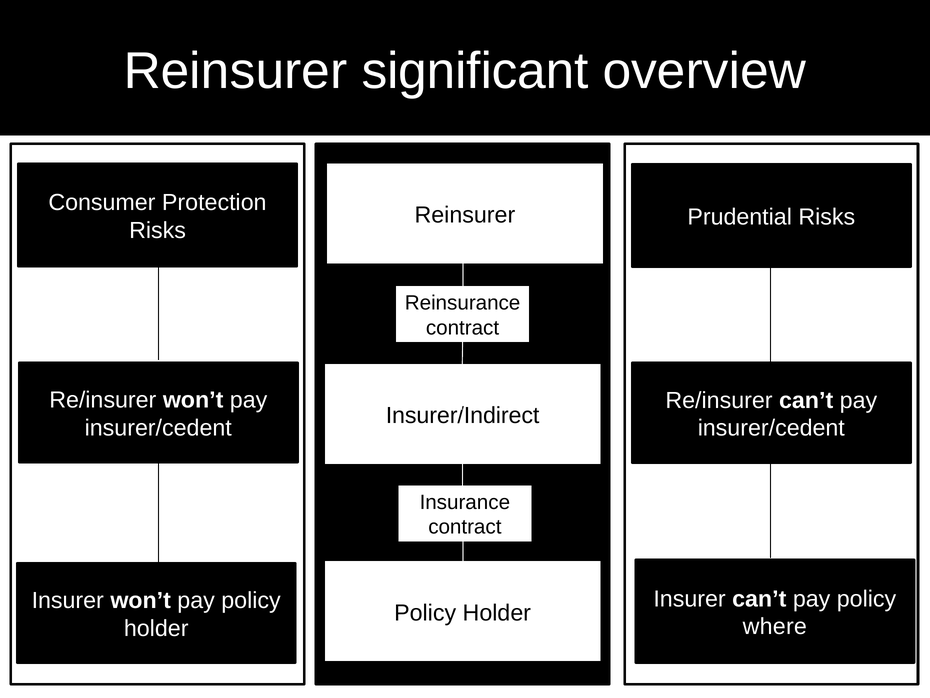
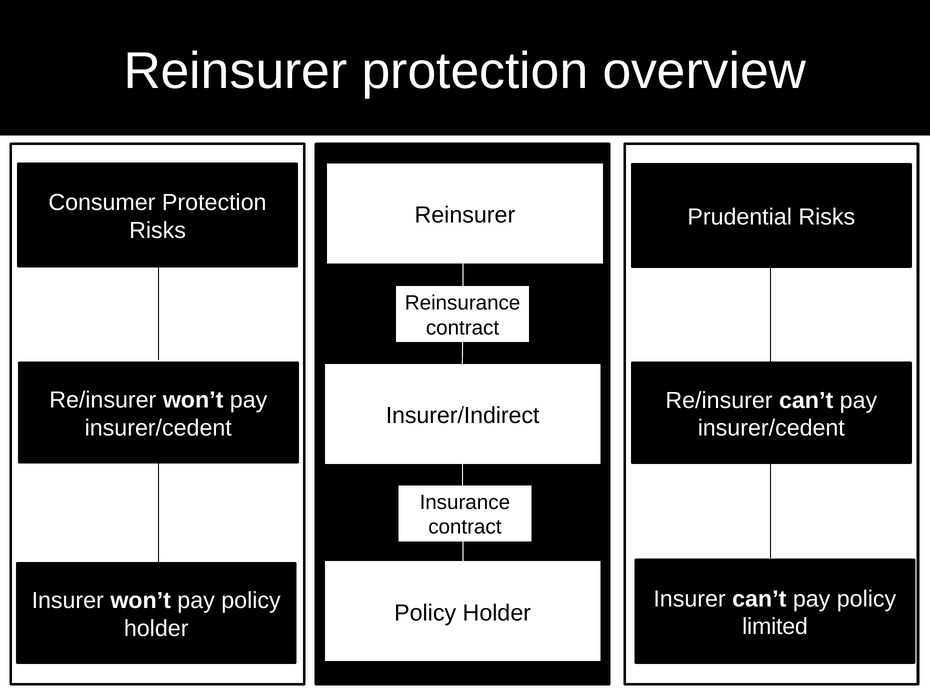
Reinsurer significant: significant -> protection
where: where -> limited
